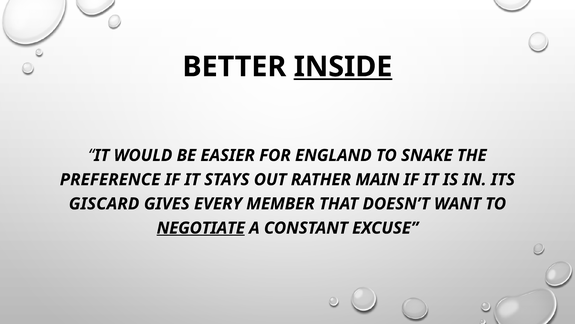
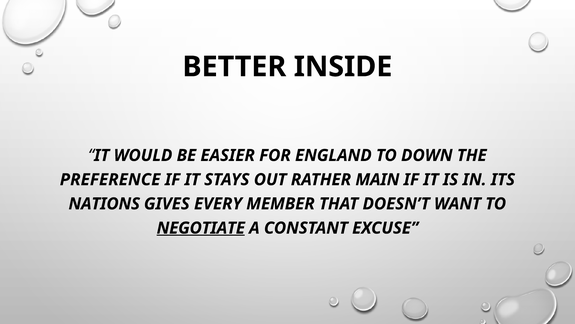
INSIDE underline: present -> none
SNAKE: SNAKE -> DOWN
GISCARD: GISCARD -> NATIONS
